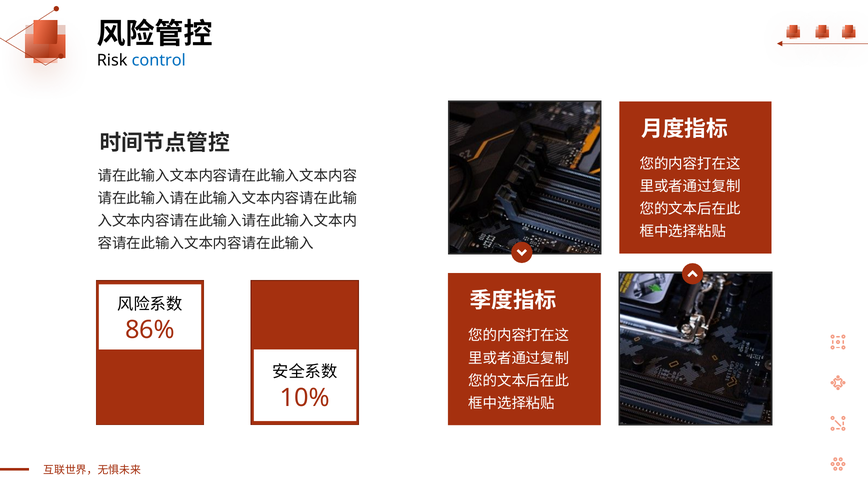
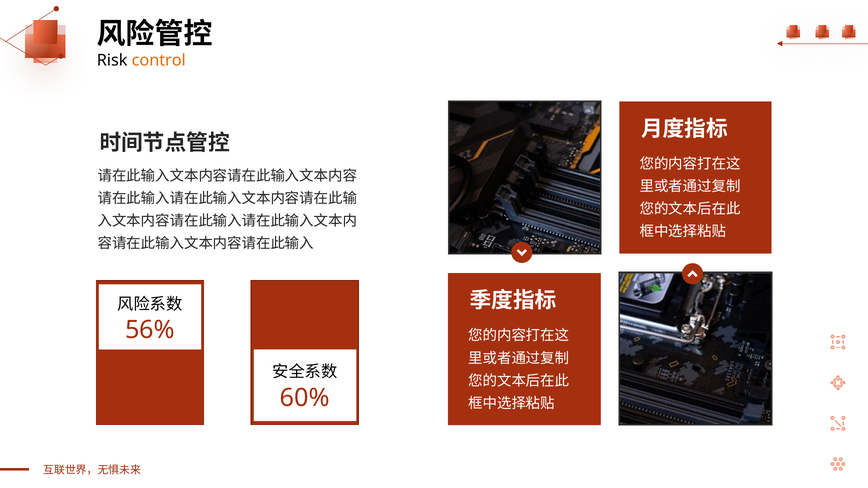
control colour: blue -> orange
86%: 86% -> 56%
10%: 10% -> 60%
